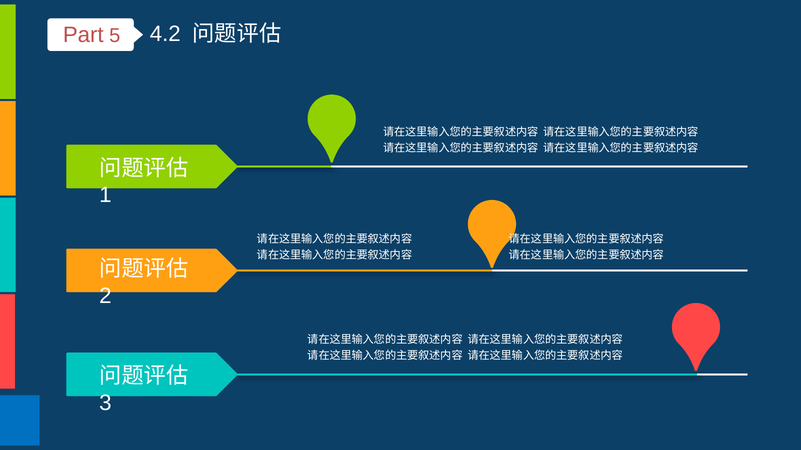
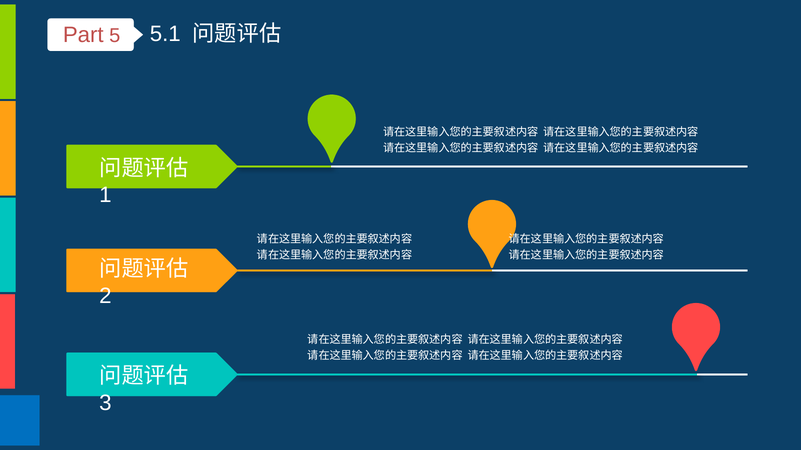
4.2: 4.2 -> 5.1
